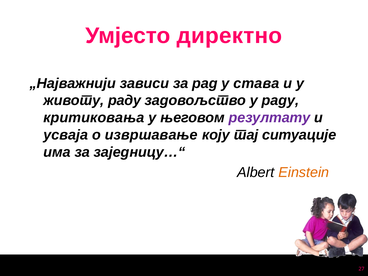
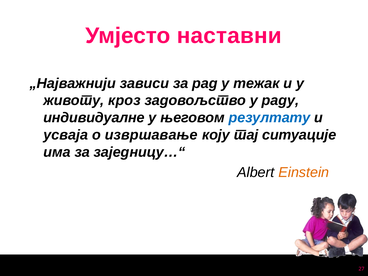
директно: директно -> наставни
става: става -> тежак
животу раду: раду -> кроз
критиковања: критиковања -> индивидуалне
резултату colour: purple -> blue
